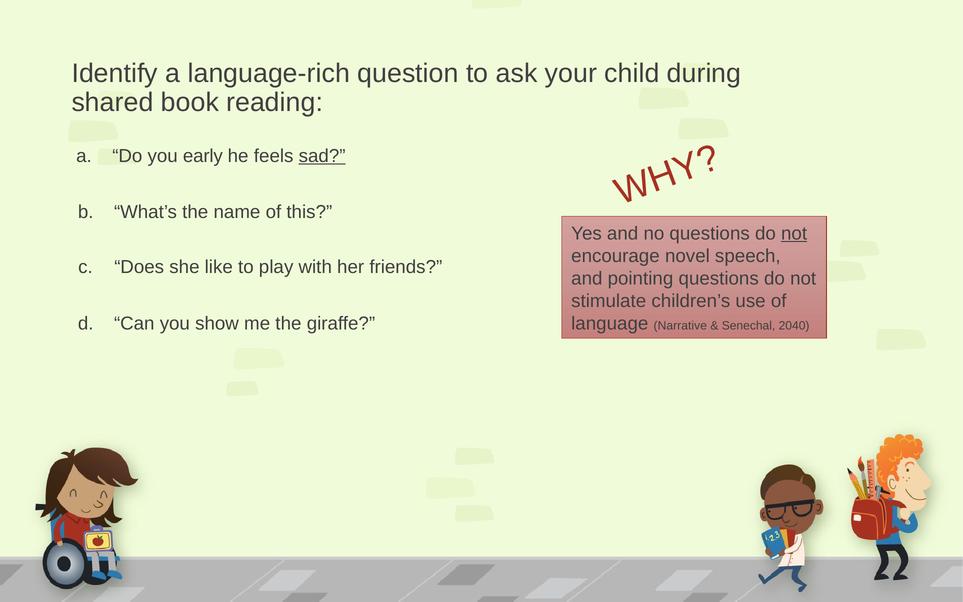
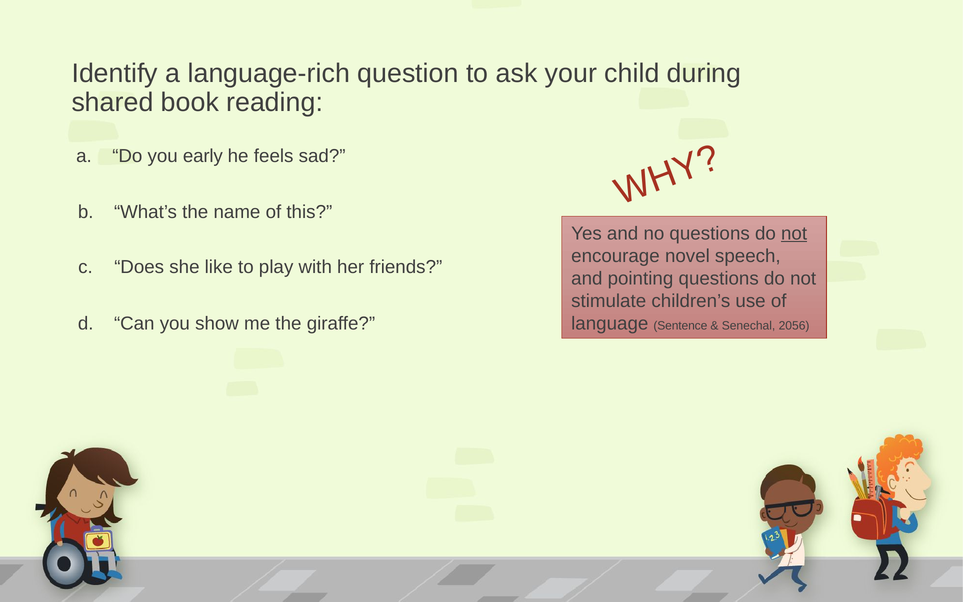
sad underline: present -> none
Narrative: Narrative -> Sentence
2040: 2040 -> 2056
